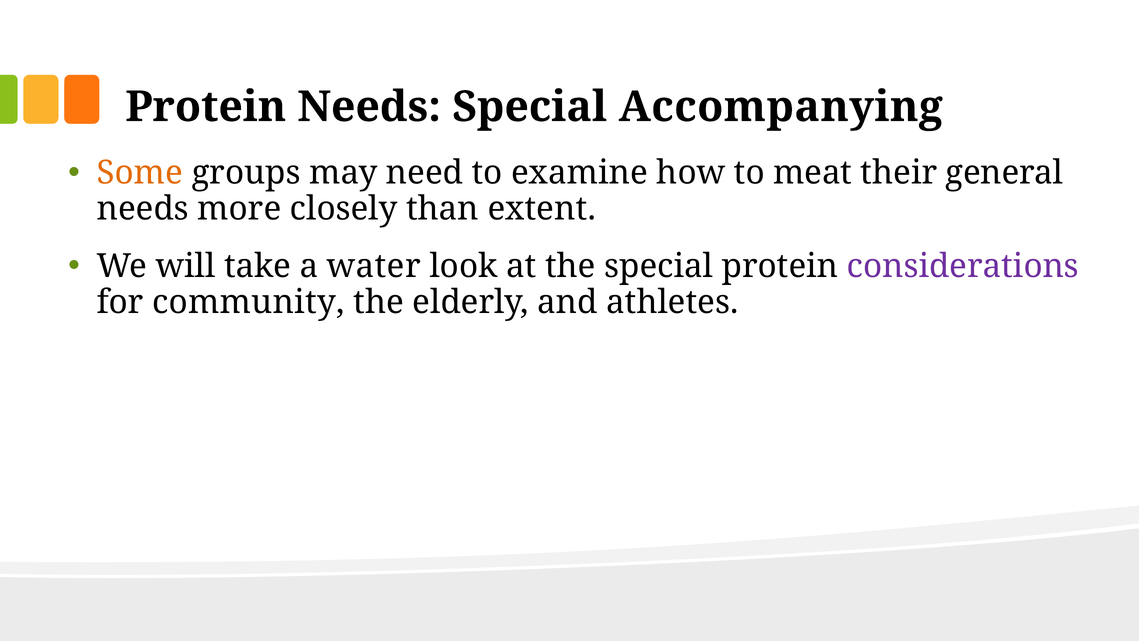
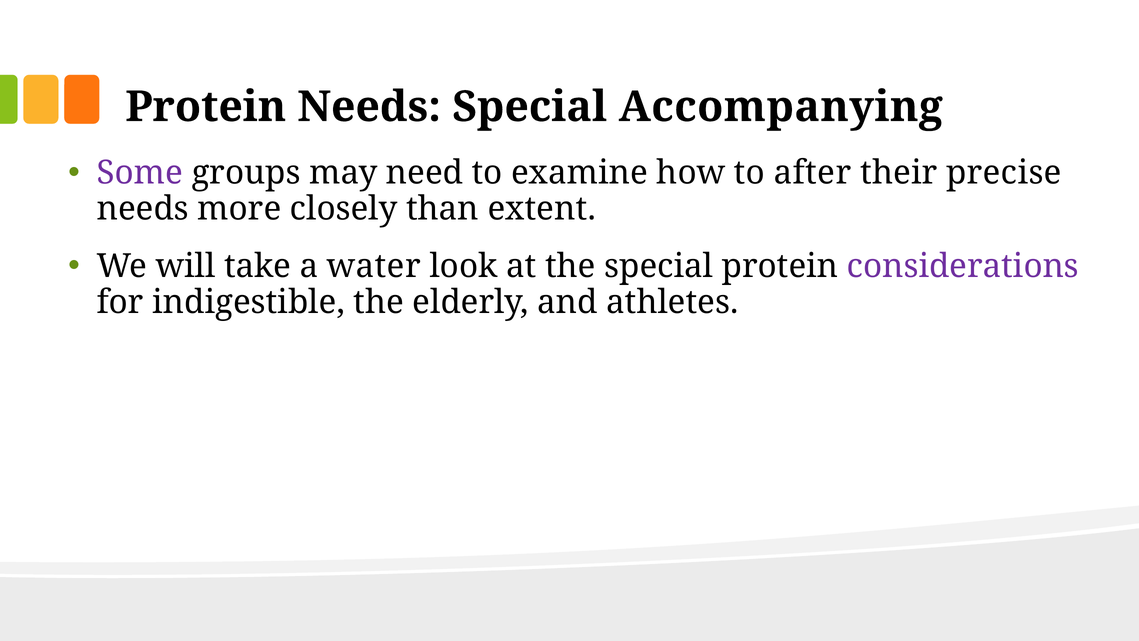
Some colour: orange -> purple
meat: meat -> after
general: general -> precise
community: community -> indigestible
